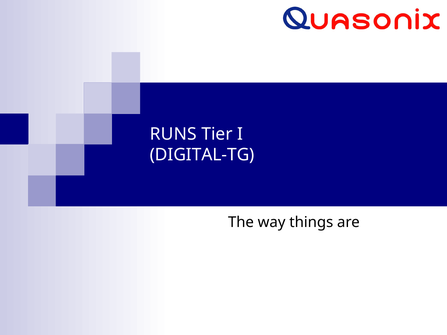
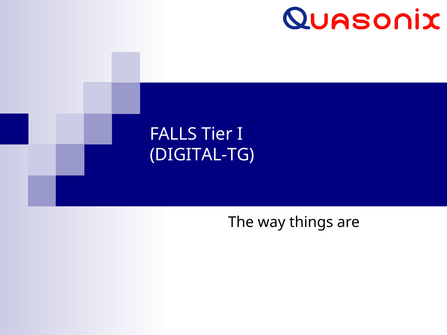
RUNS: RUNS -> FALLS
